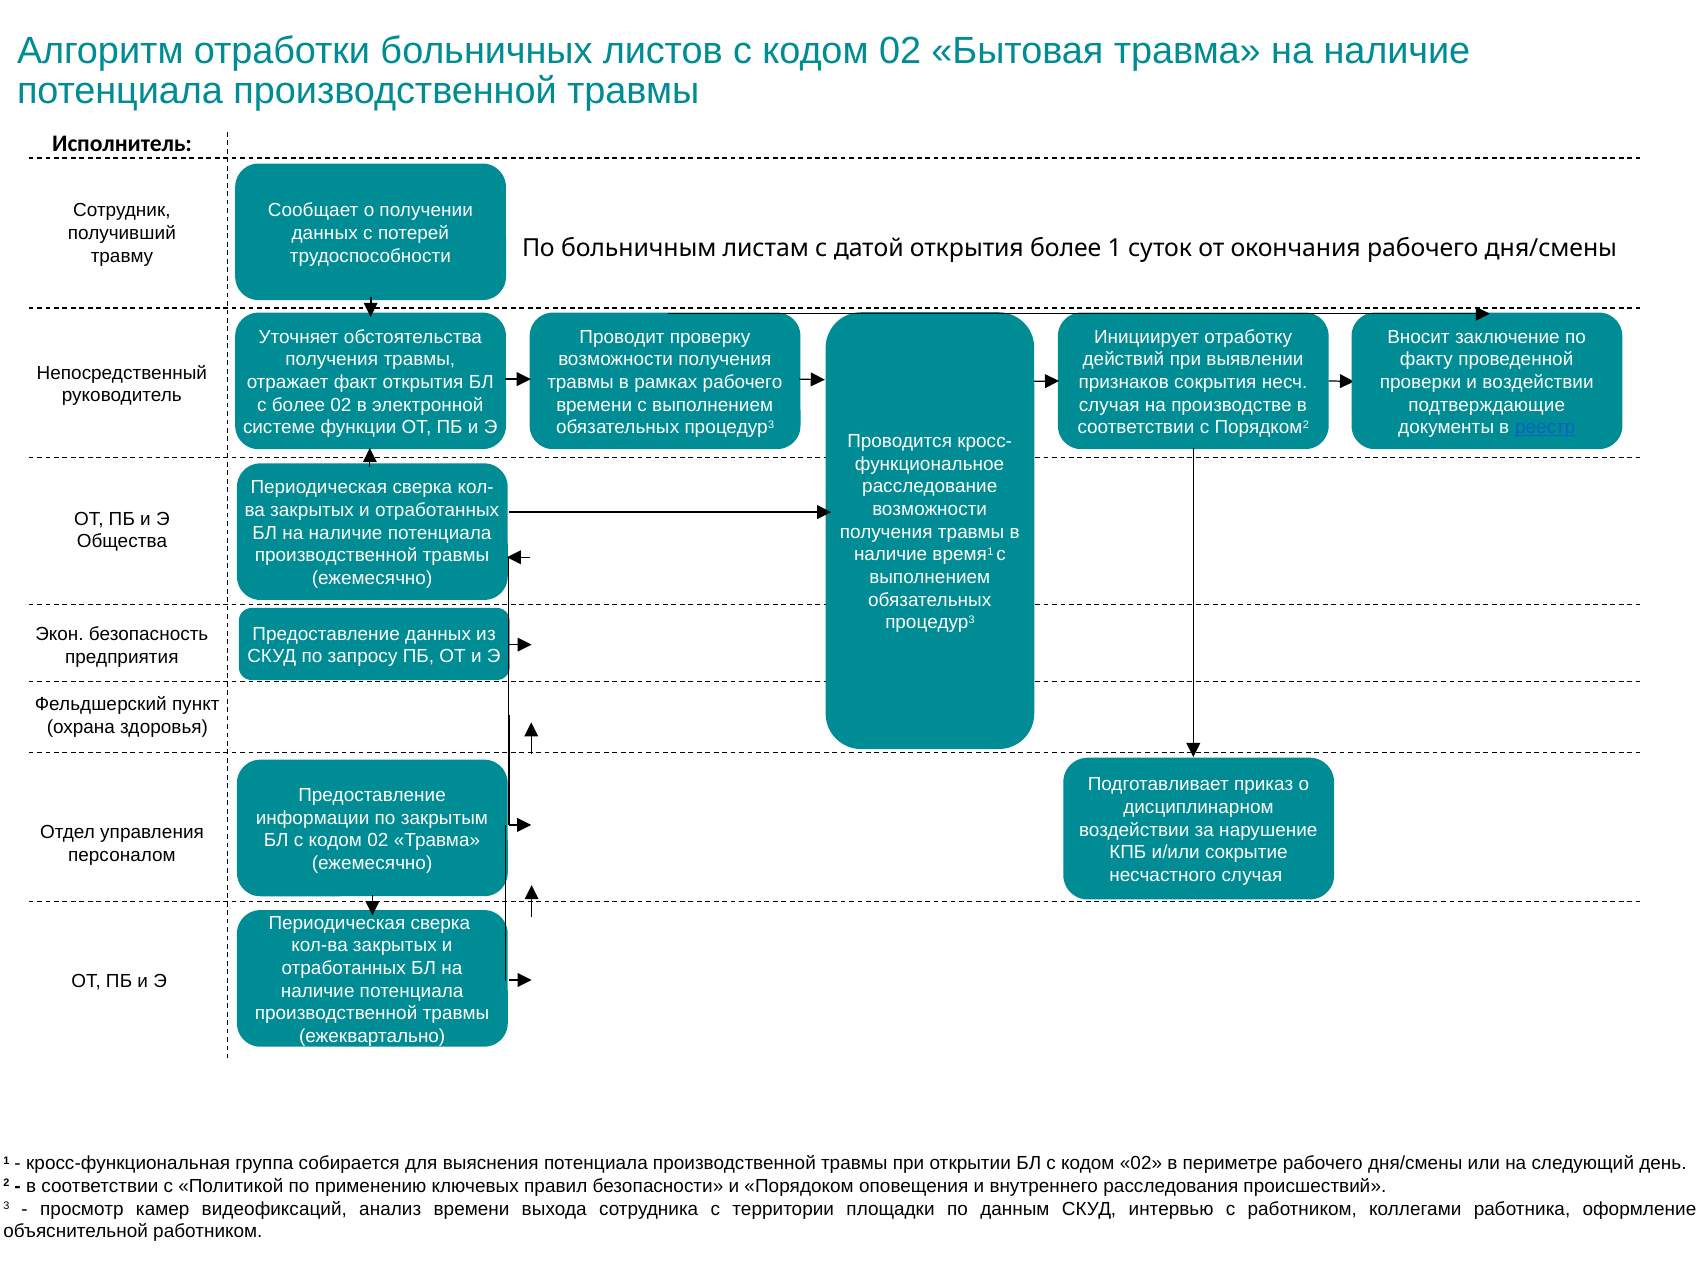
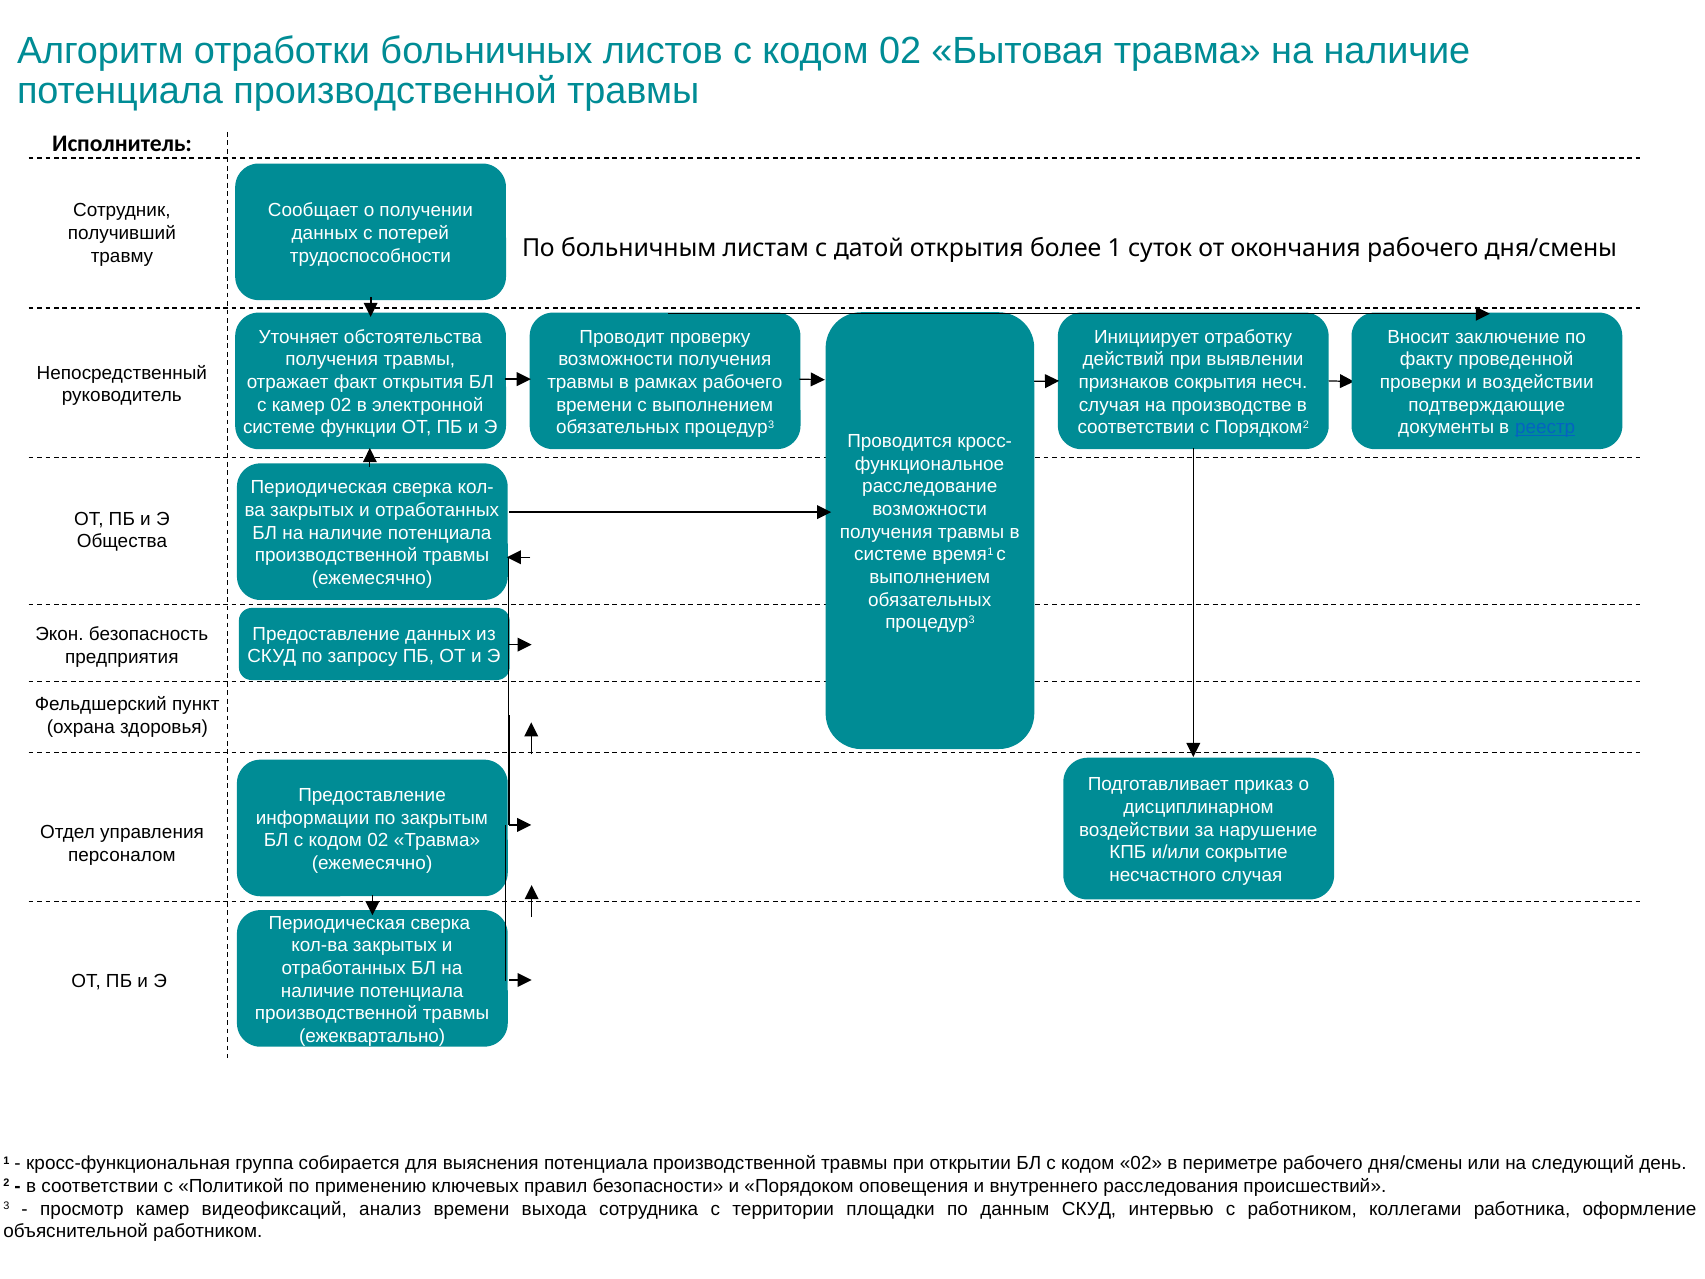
с более: более -> камер
наличие at (891, 555): наличие -> системе
